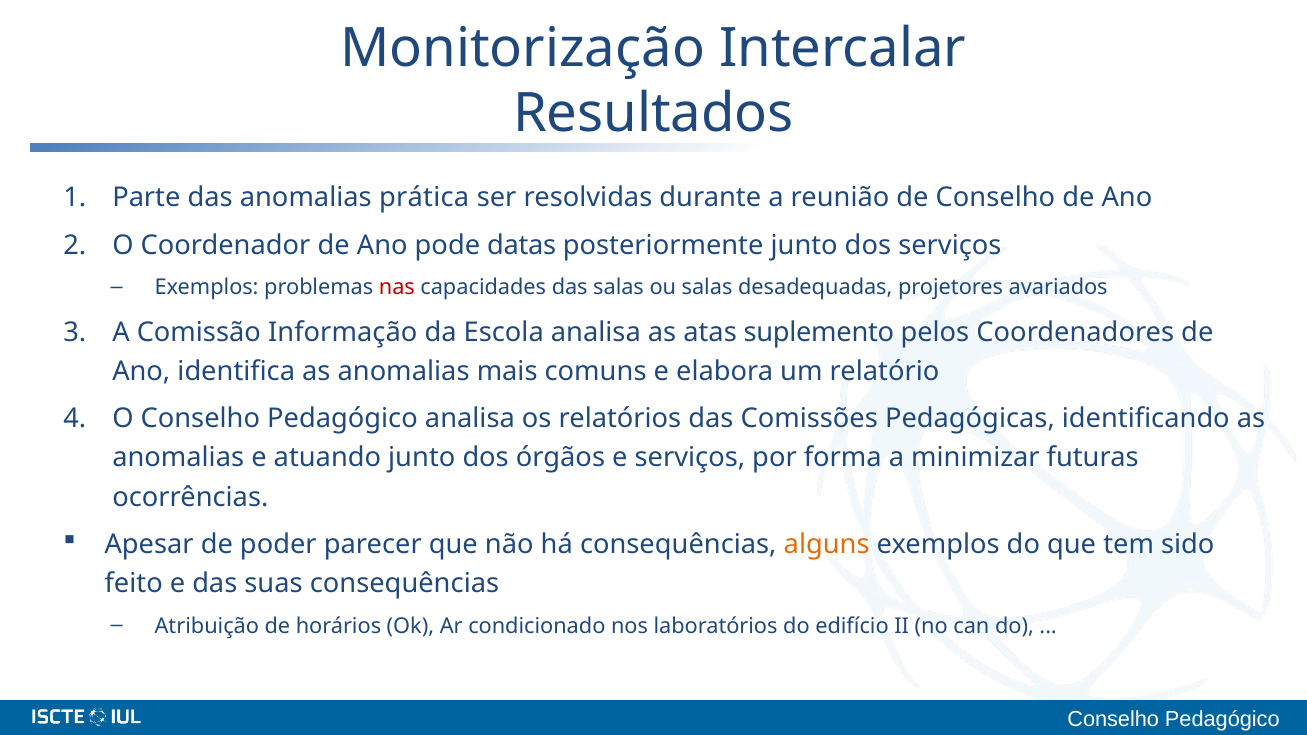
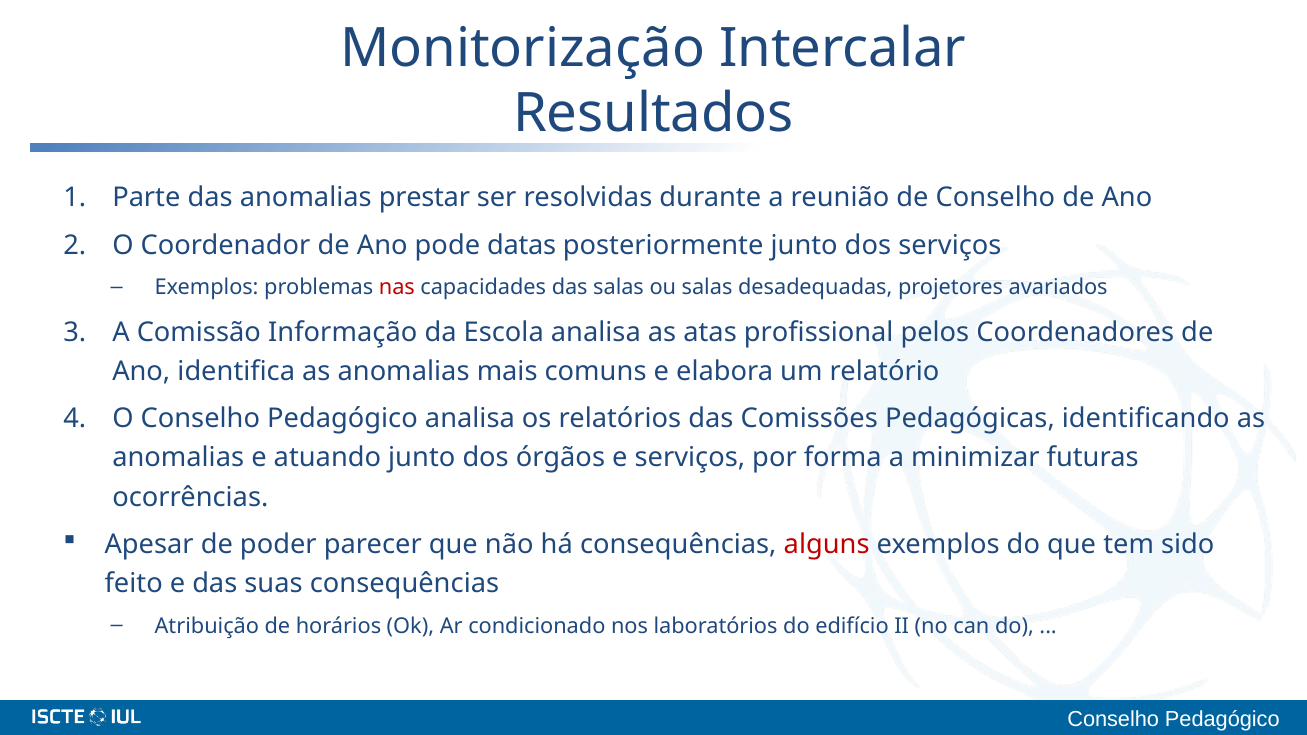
prática: prática -> prestar
suplemento: suplemento -> profissional
alguns colour: orange -> red
